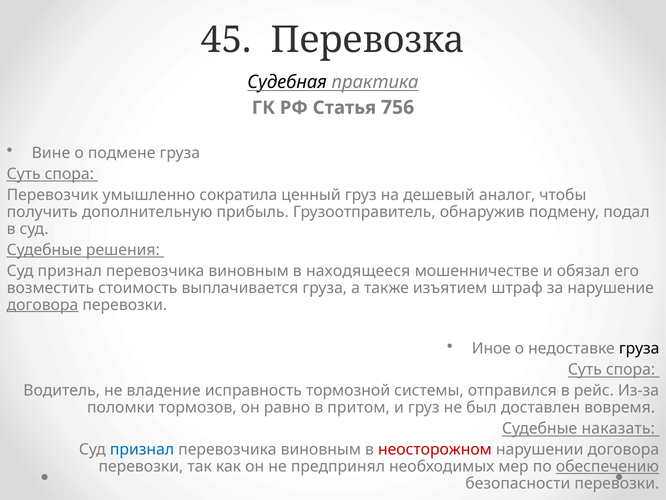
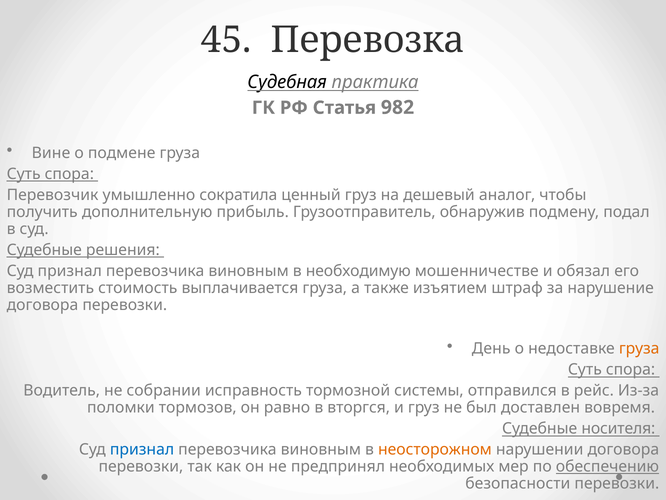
756: 756 -> 982
находящееся: находящееся -> необходимую
договора at (42, 305) underline: present -> none
Иное: Иное -> День
груза at (639, 348) colour: black -> orange
владение: владение -> собрании
притом: притом -> вторгся
наказать: наказать -> носителя
неосторожном colour: red -> orange
